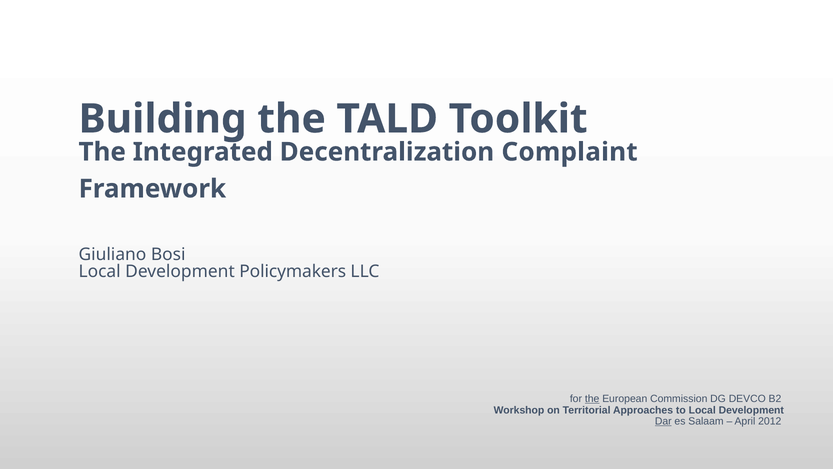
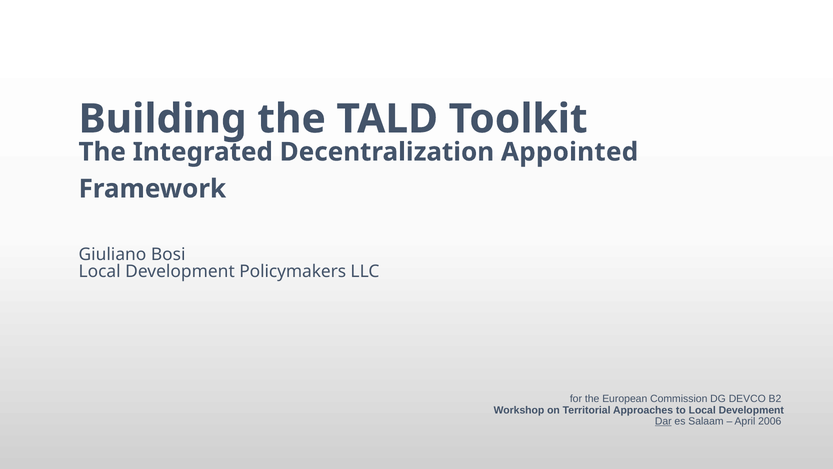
Complaint: Complaint -> Appointed
the at (592, 399) underline: present -> none
2012: 2012 -> 2006
